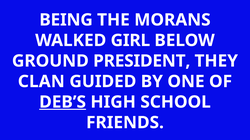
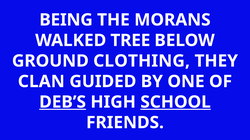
GIRL: GIRL -> TREE
PRESIDENT: PRESIDENT -> CLOTHING
SCHOOL underline: none -> present
